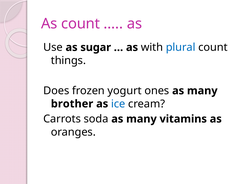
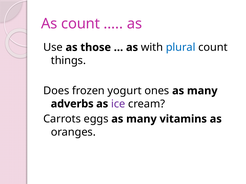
sugar: sugar -> those
brother: brother -> adverbs
ice colour: blue -> purple
soda: soda -> eggs
